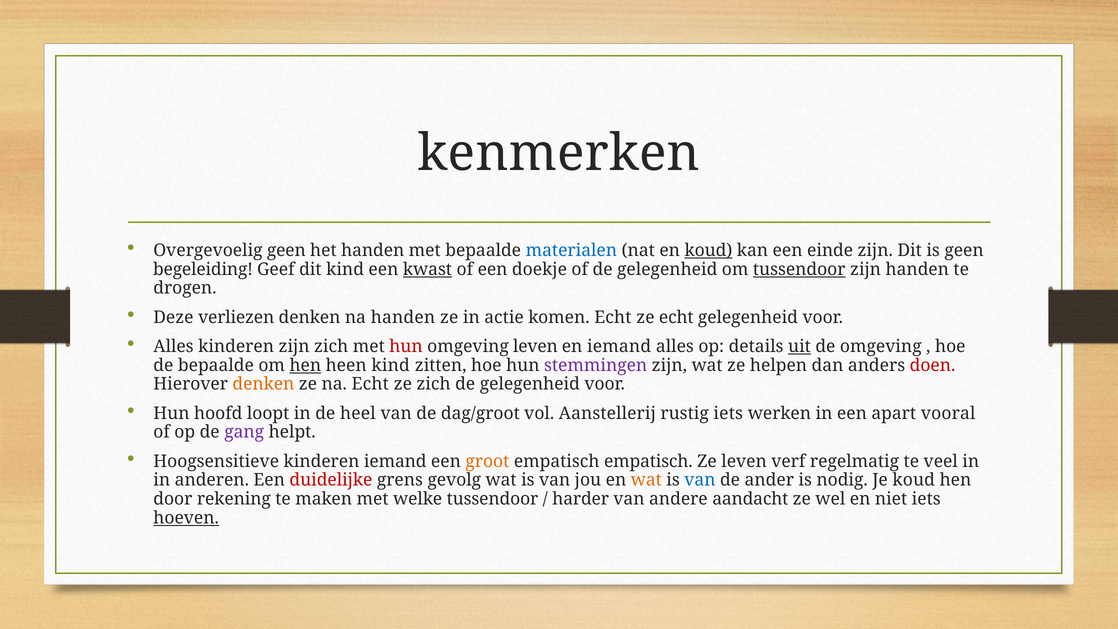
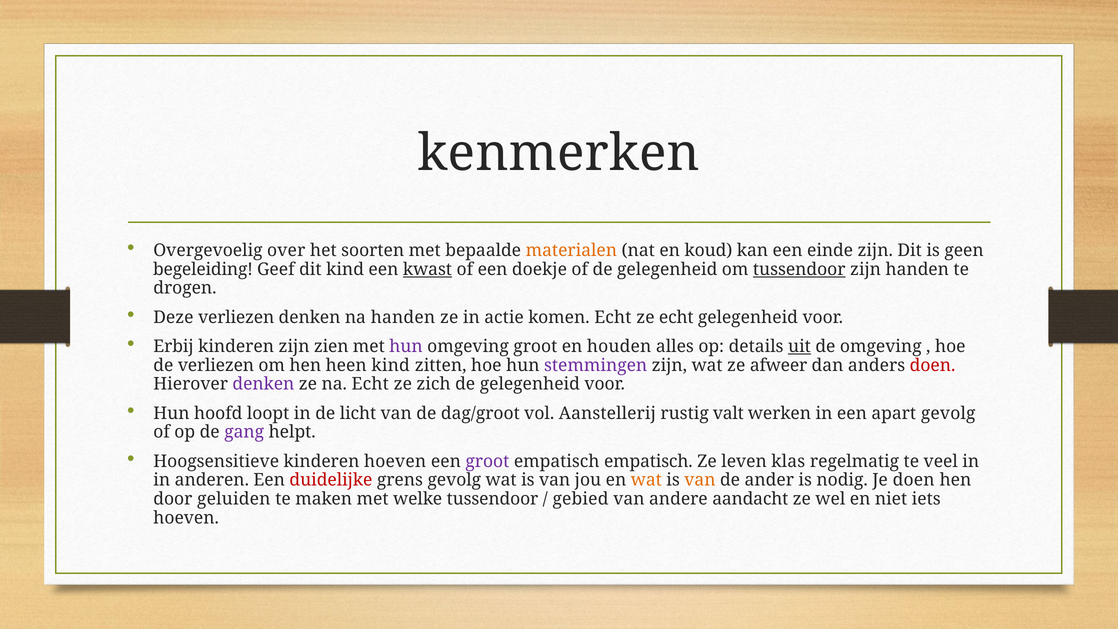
Overgevoelig geen: geen -> over
het handen: handen -> soorten
materialen colour: blue -> orange
koud at (708, 250) underline: present -> none
Alles at (173, 346): Alles -> Erbij
zijn zich: zich -> zien
hun at (406, 346) colour: red -> purple
omgeving leven: leven -> groot
en iemand: iemand -> houden
de bepaalde: bepaalde -> verliezen
hen at (305, 365) underline: present -> none
helpen: helpen -> afweer
denken at (263, 384) colour: orange -> purple
heel: heel -> licht
rustig iets: iets -> valt
apart vooral: vooral -> gevolg
kinderen iemand: iemand -> hoeven
groot at (487, 461) colour: orange -> purple
verf: verf -> klas
van at (700, 480) colour: blue -> orange
Je koud: koud -> doen
rekening: rekening -> geluiden
harder: harder -> gebied
hoeven at (186, 518) underline: present -> none
